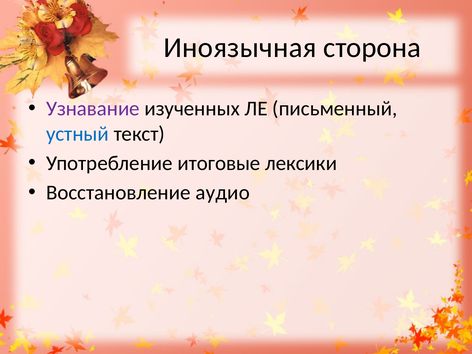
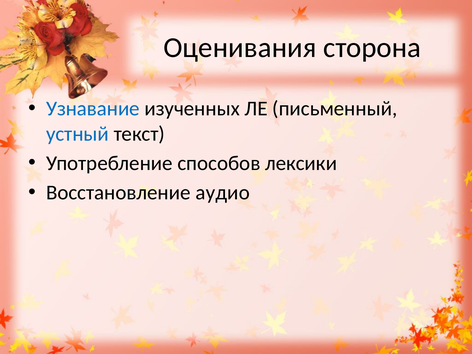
Иноязычная: Иноязычная -> Оценивания
Узнавание colour: purple -> blue
итоговые: итоговые -> способов
